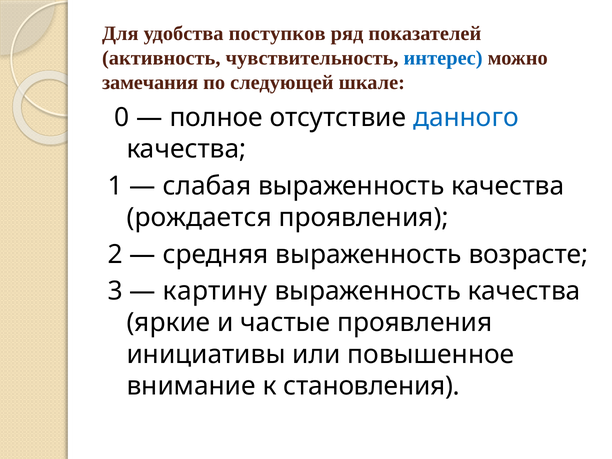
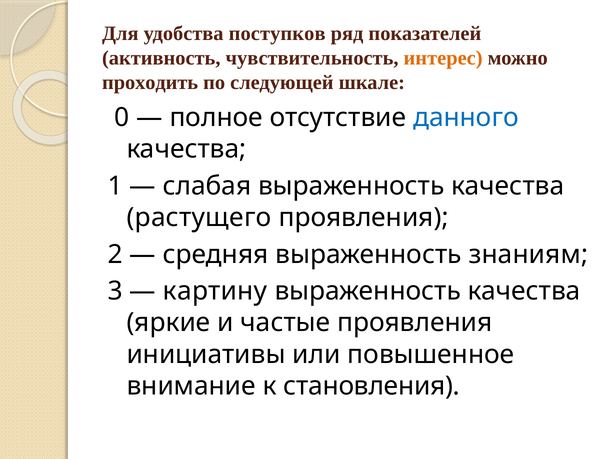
интерес colour: blue -> orange
замечания: замечания -> проходить
рождается: рождается -> растущего
возрасте: возрасте -> знаниям
